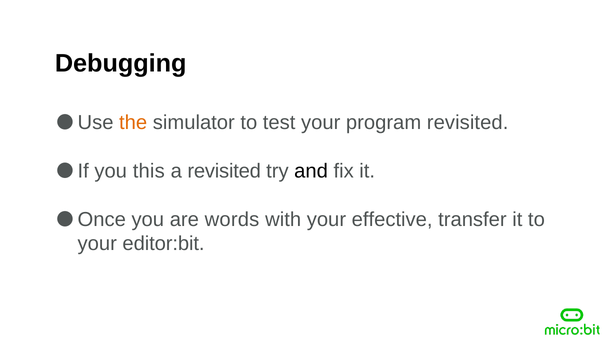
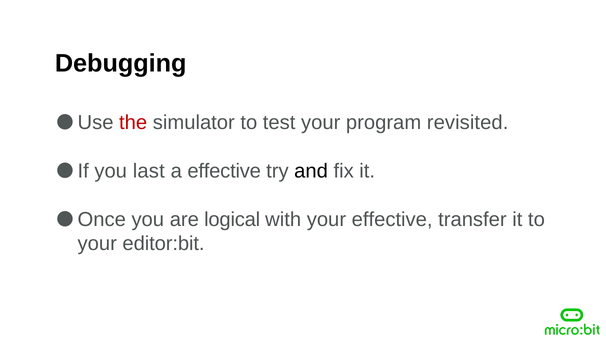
the colour: orange -> red
this: this -> last
a revisited: revisited -> effective
words: words -> logical
